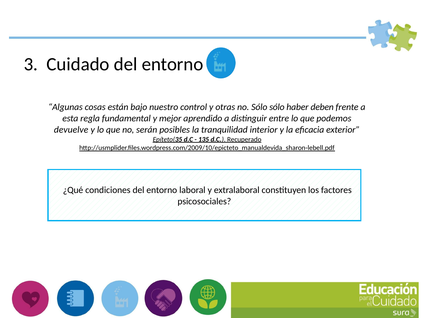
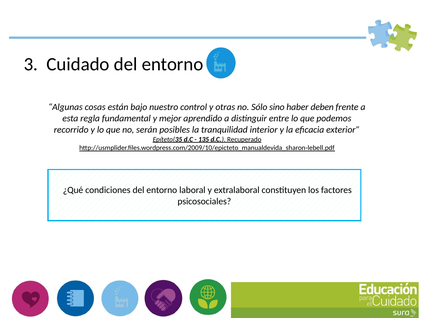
Sólo sólo: sólo -> sino
devuelve: devuelve -> recorrido
